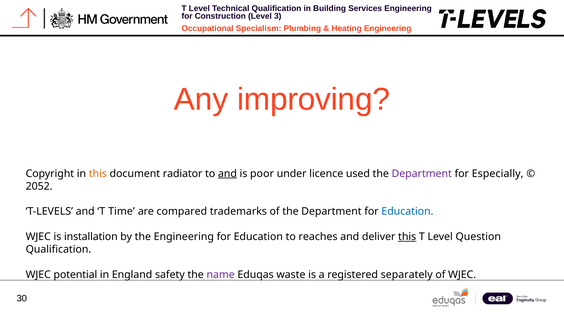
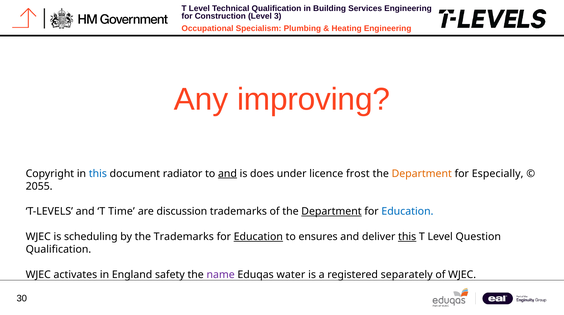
this at (98, 174) colour: orange -> blue
poor: poor -> does
used: used -> frost
Department at (422, 174) colour: purple -> orange
2052: 2052 -> 2055
compared: compared -> discussion
Department at (331, 212) underline: none -> present
installation: installation -> scheduling
the Engineering: Engineering -> Trademarks
Education at (258, 237) underline: none -> present
reaches: reaches -> ensures
potential: potential -> activates
waste: waste -> water
